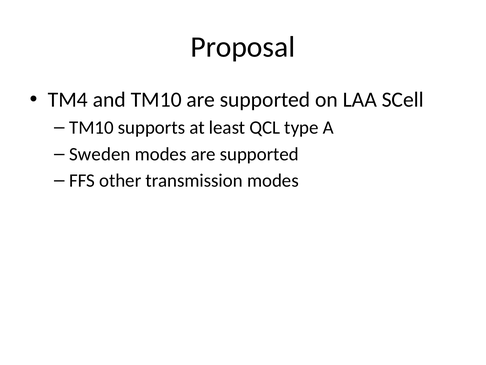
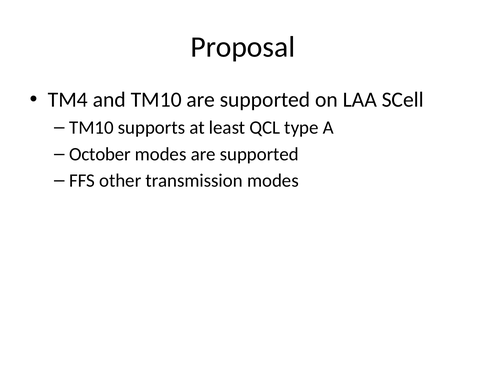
Sweden: Sweden -> October
